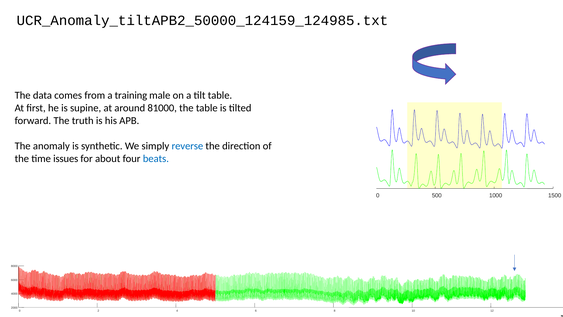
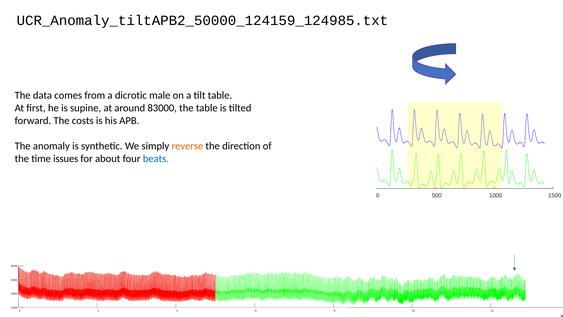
training: training -> dicrotic
81000: 81000 -> 83000
truth: truth -> costs
reverse colour: blue -> orange
